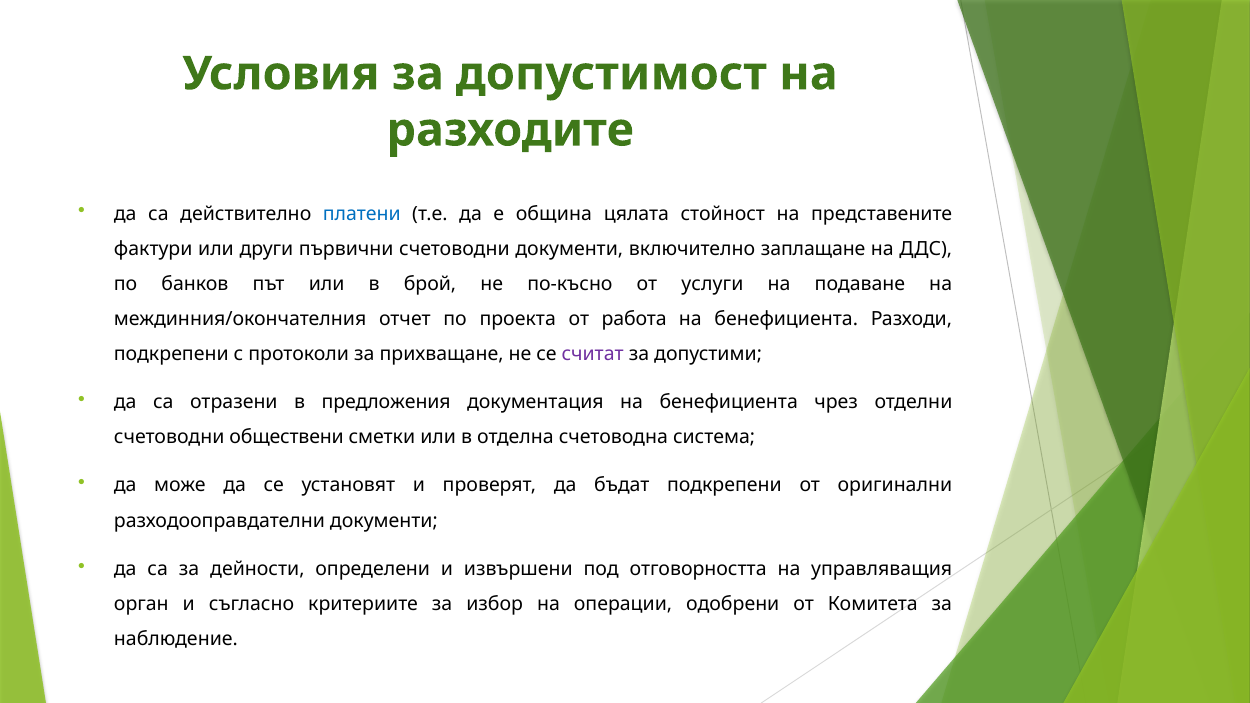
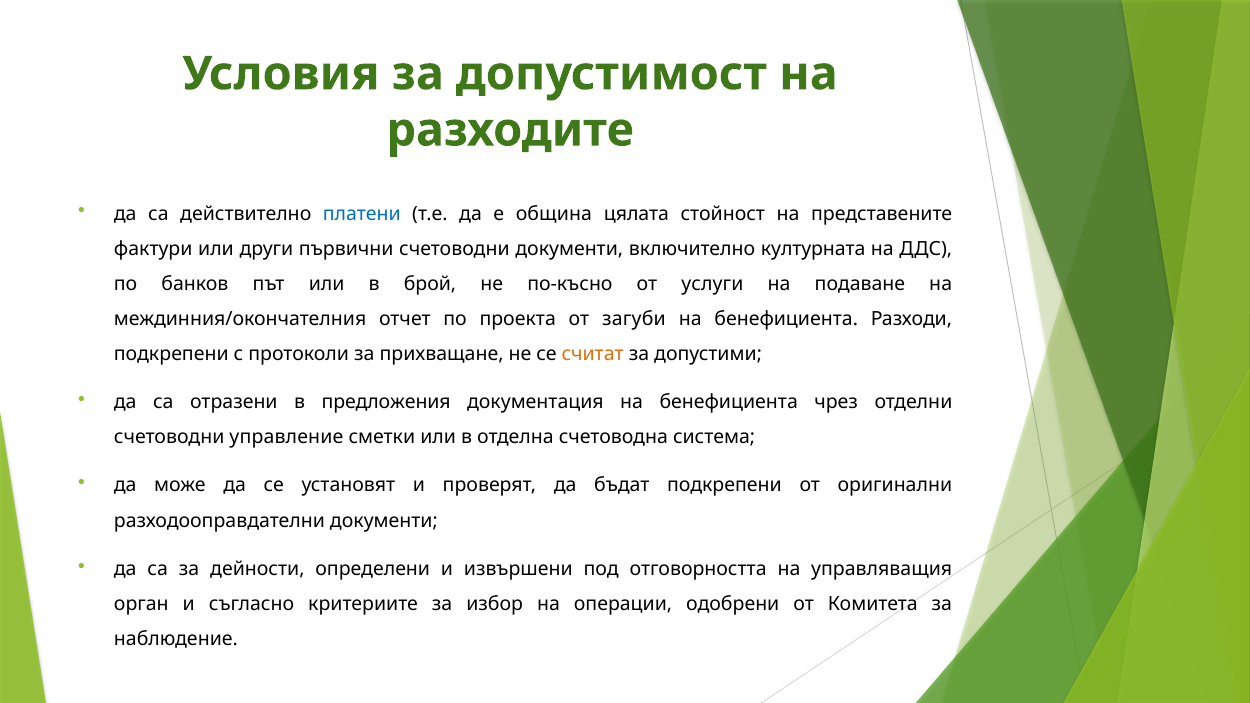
заплащане: заплащане -> културната
работа: работа -> загуби
считат colour: purple -> orange
обществени: обществени -> управление
